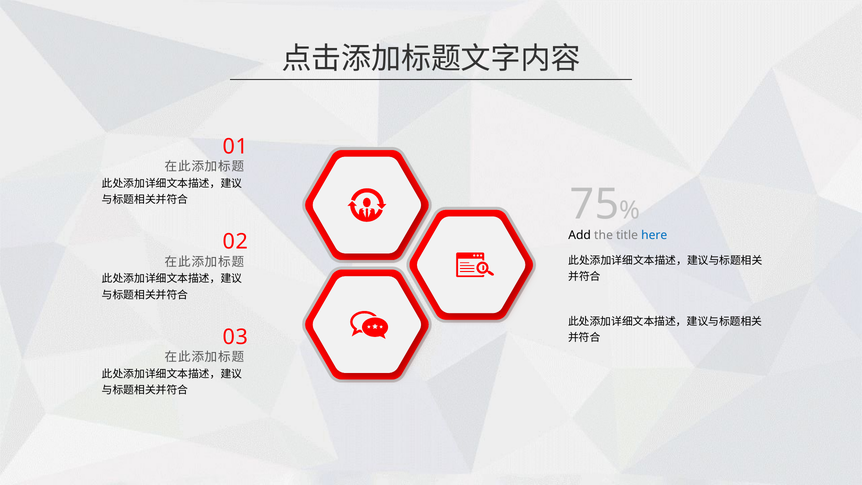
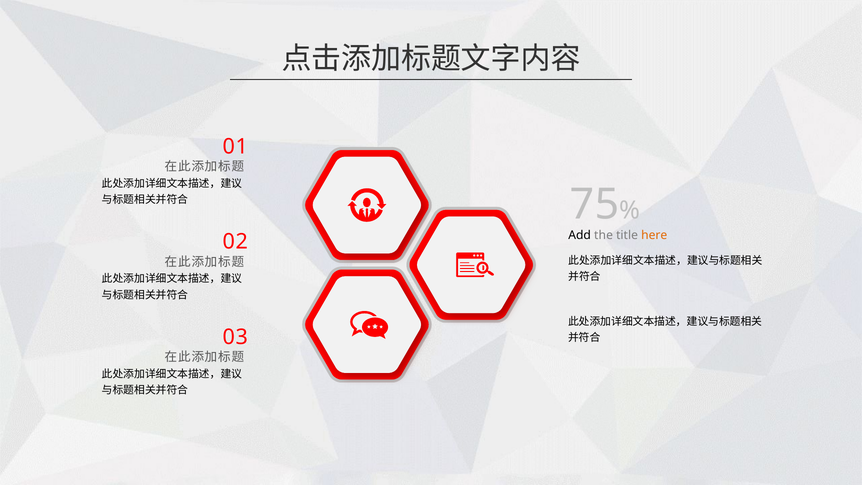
here colour: blue -> orange
